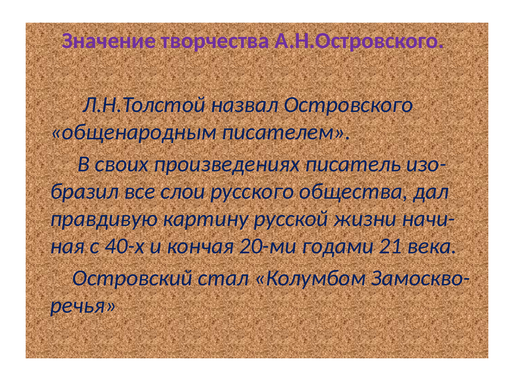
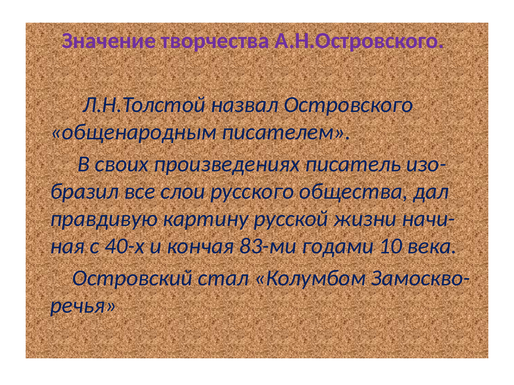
20-ми: 20-ми -> 83-ми
21: 21 -> 10
